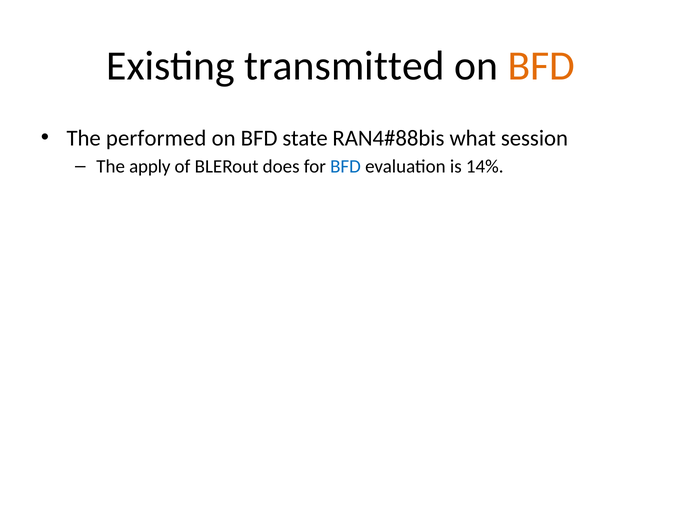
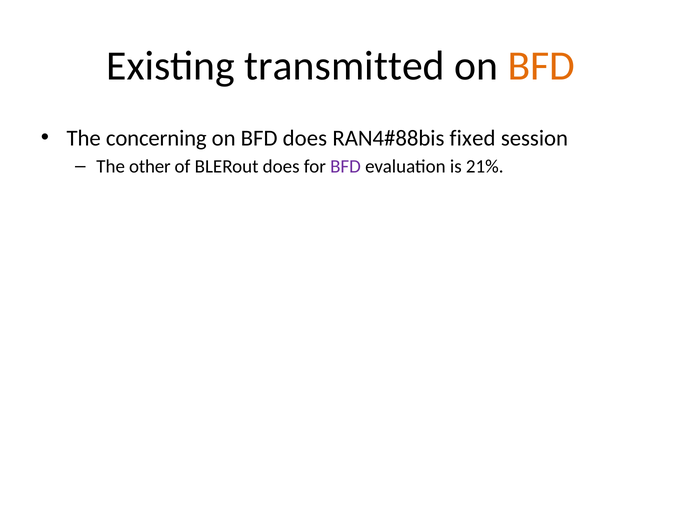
performed: performed -> concerning
BFD state: state -> does
what: what -> fixed
apply: apply -> other
BFD at (346, 167) colour: blue -> purple
14%: 14% -> 21%
